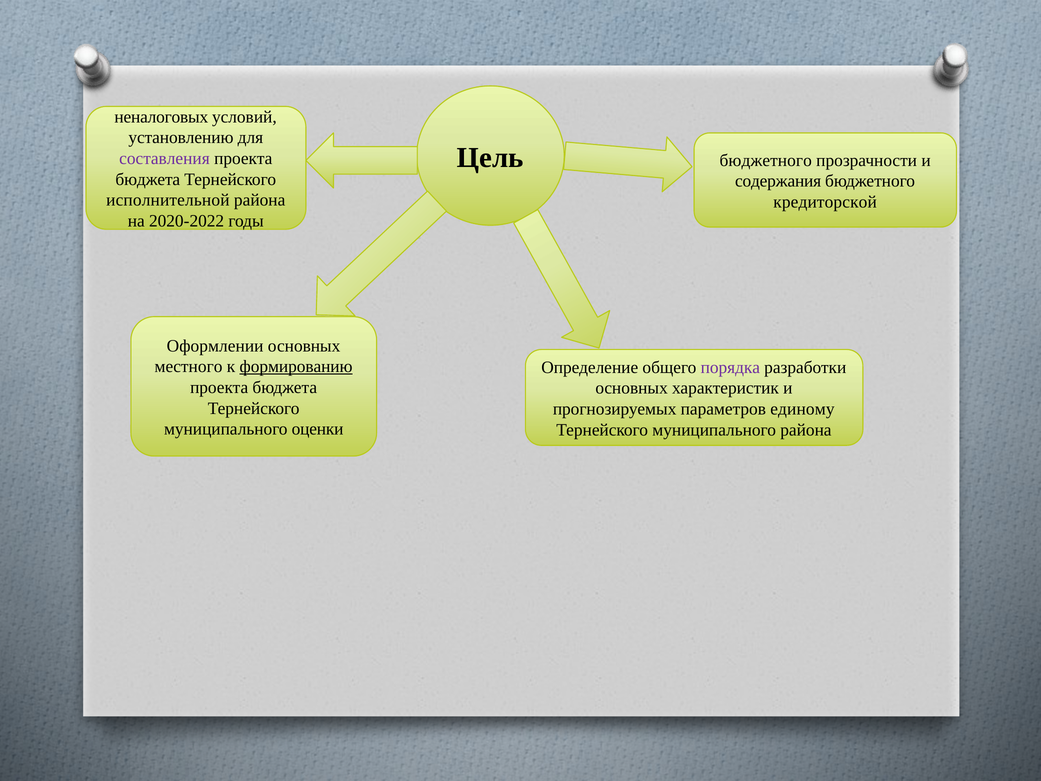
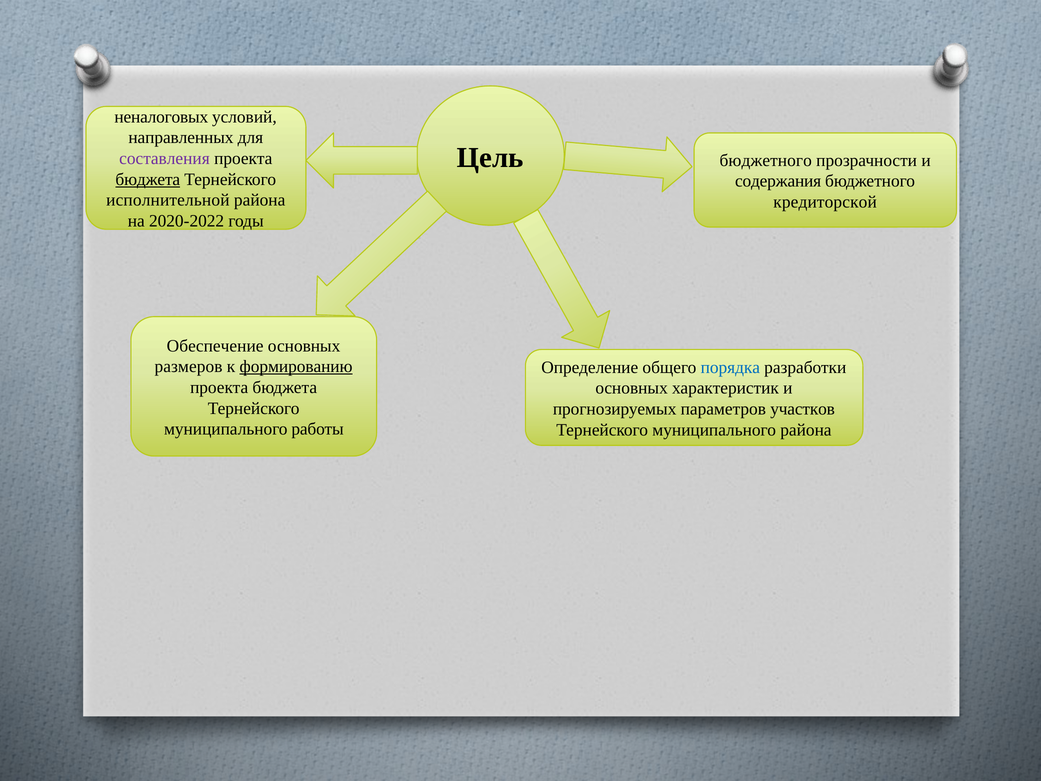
установлению: установлению -> направленных
бюджета at (148, 179) underline: none -> present
Оформлении: Оформлении -> Обеспечение
местного: местного -> размеров
порядка colour: purple -> blue
единому: единому -> участков
оценки: оценки -> работы
